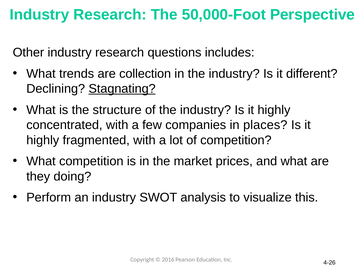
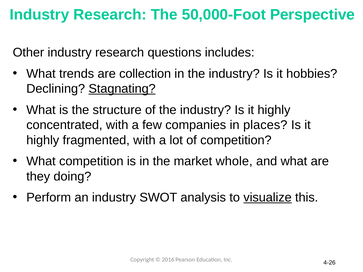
different: different -> hobbies
prices: prices -> whole
visualize underline: none -> present
